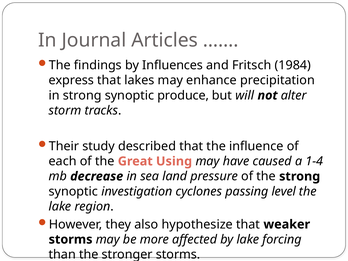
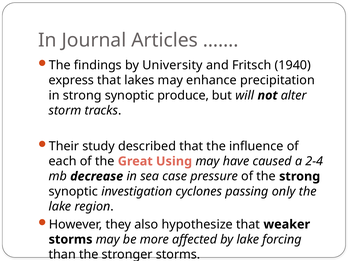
Influences: Influences -> University
1984: 1984 -> 1940
1-4: 1-4 -> 2-4
land: land -> case
level: level -> only
